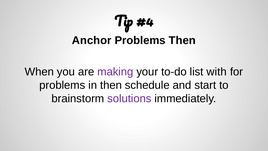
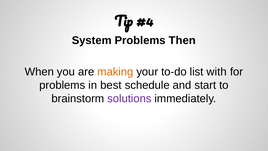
Anchor: Anchor -> System
making colour: purple -> orange
in then: then -> best
